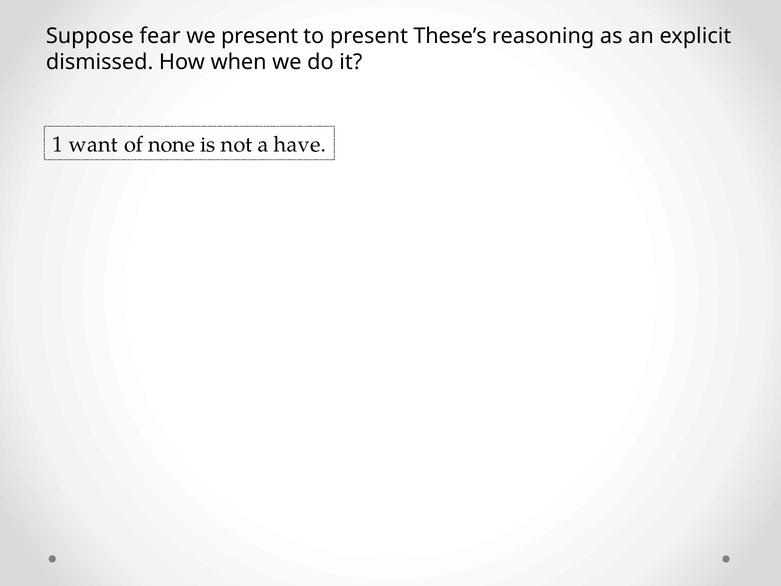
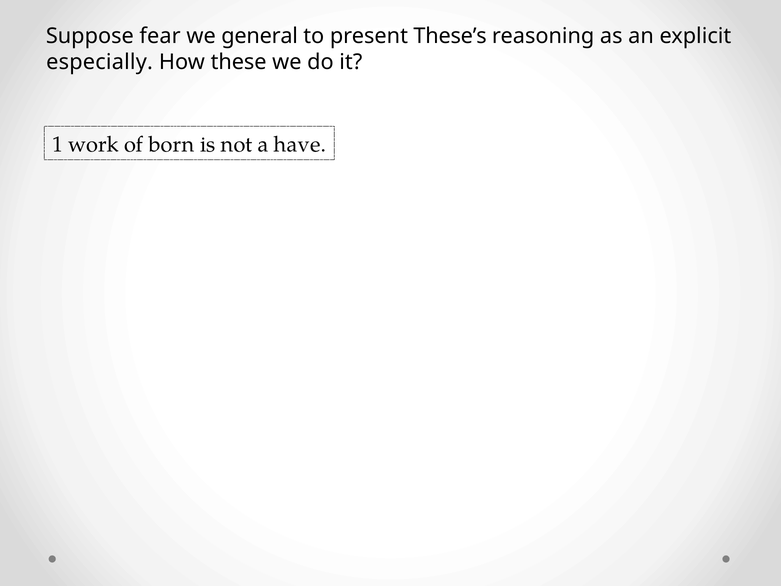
we present: present -> general
dismissed: dismissed -> especially
when: when -> these
want: want -> work
none: none -> born
